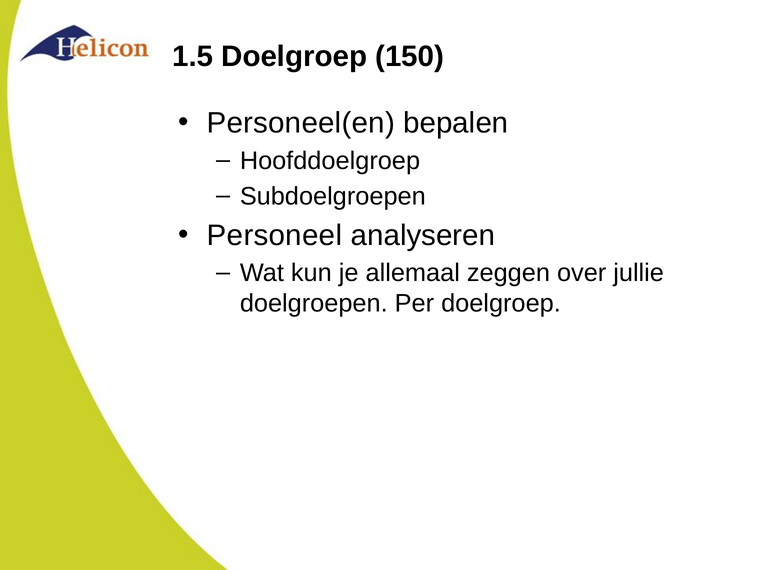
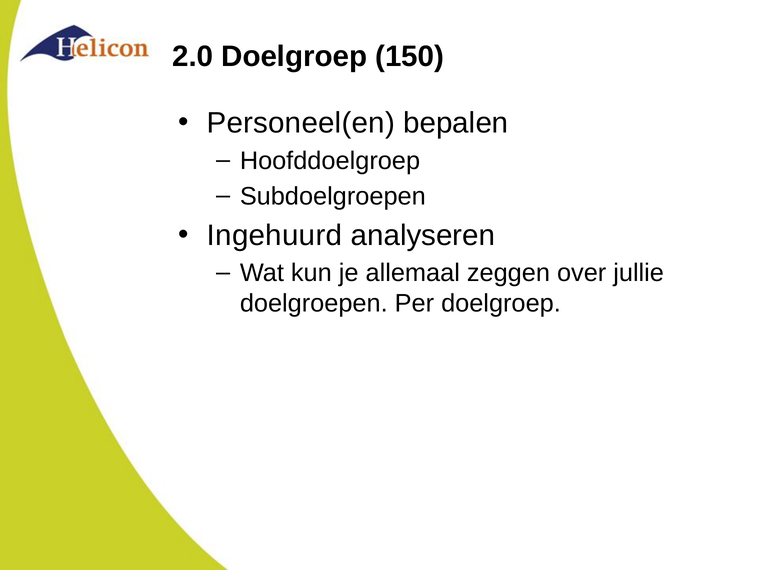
1.5: 1.5 -> 2.0
Personeel: Personeel -> Ingehuurd
